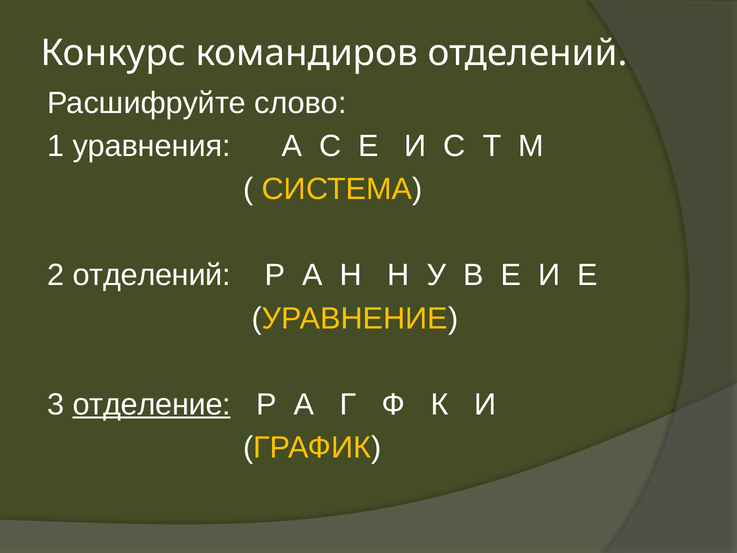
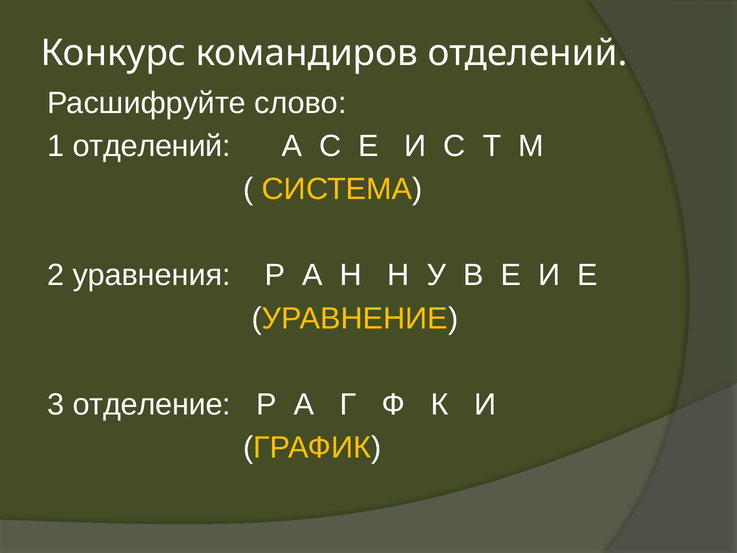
1 уравнения: уравнения -> отделений
2 отделений: отделений -> уравнения
отделение underline: present -> none
